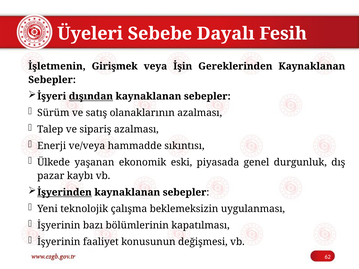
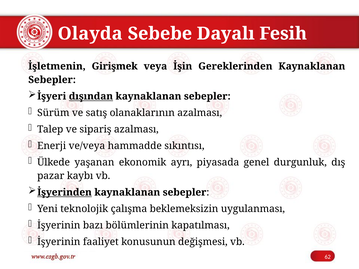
Üyeleri: Üyeleri -> Olayda
eski: eski -> ayrı
